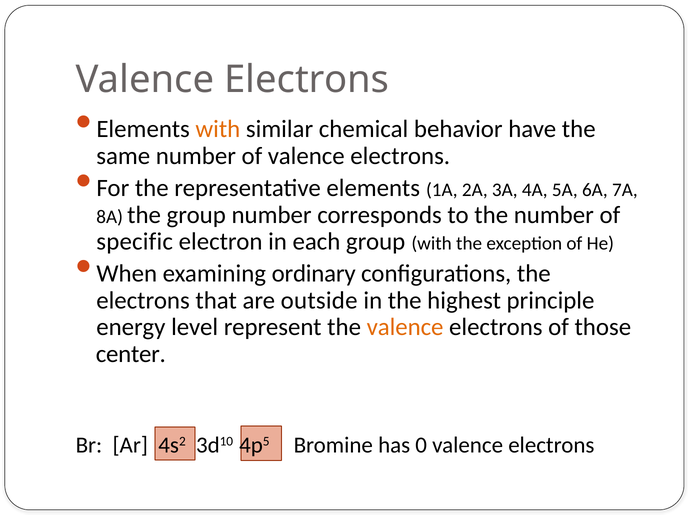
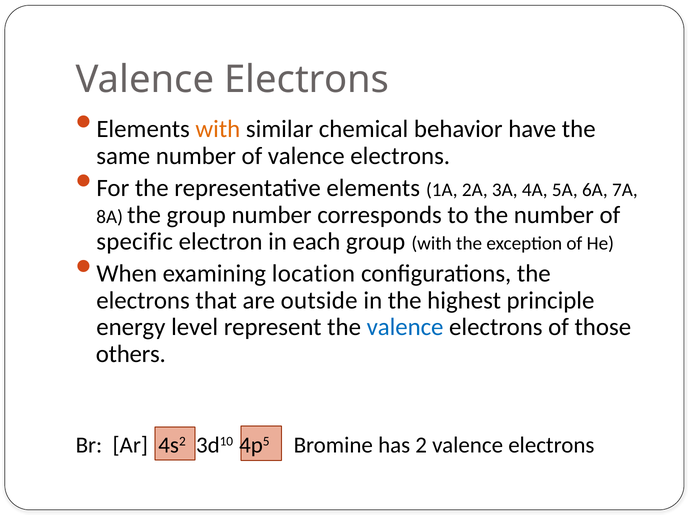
ordinary: ordinary -> location
valence at (405, 327) colour: orange -> blue
center: center -> others
0: 0 -> 2
